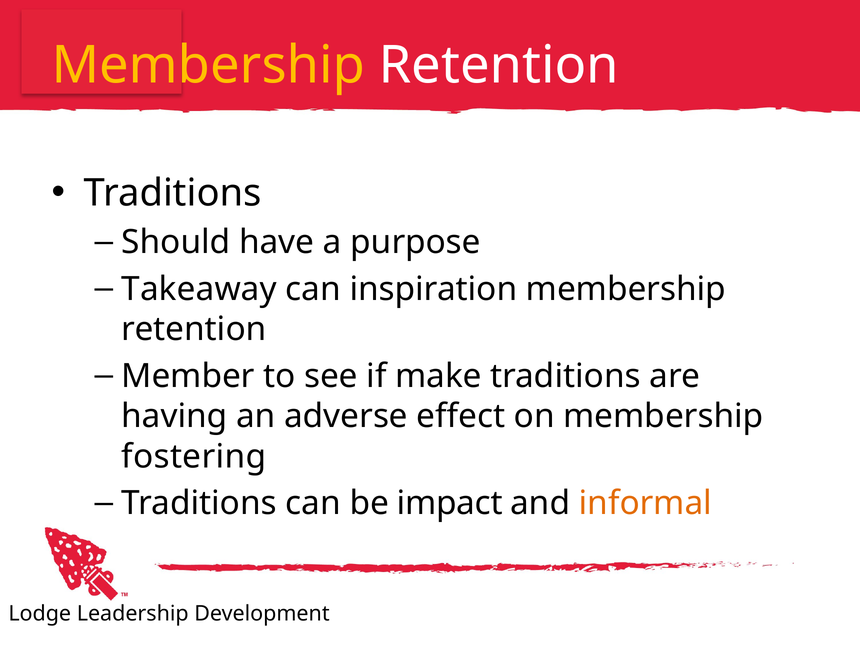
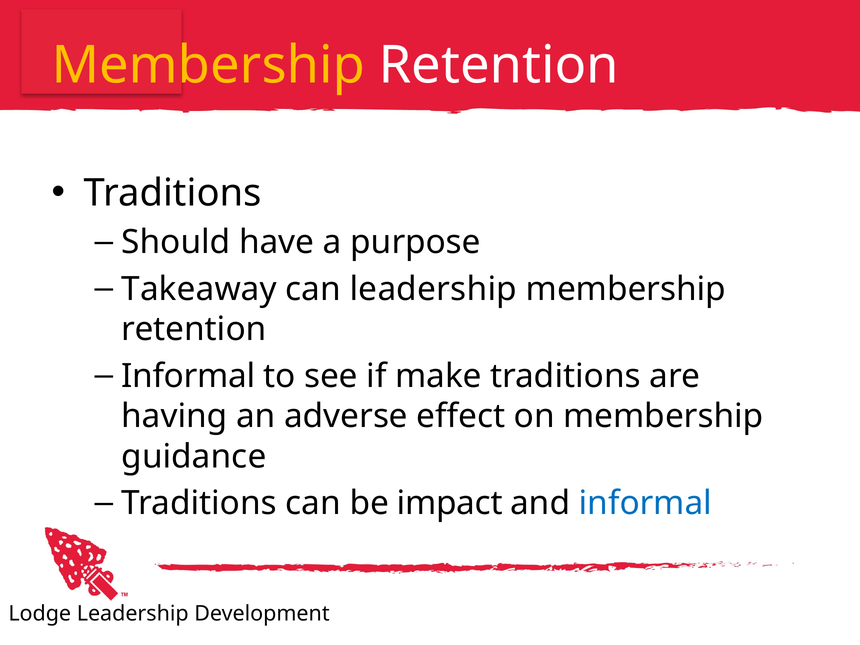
can inspiration: inspiration -> leadership
Member at (188, 376): Member -> Informal
fostering: fostering -> guidance
informal at (645, 503) colour: orange -> blue
